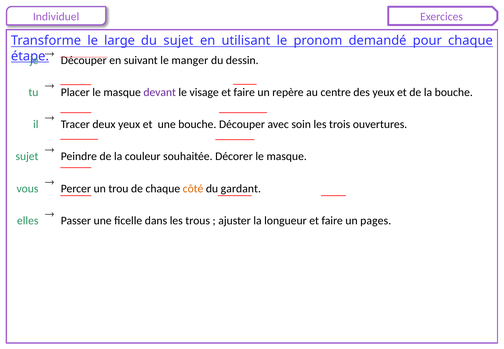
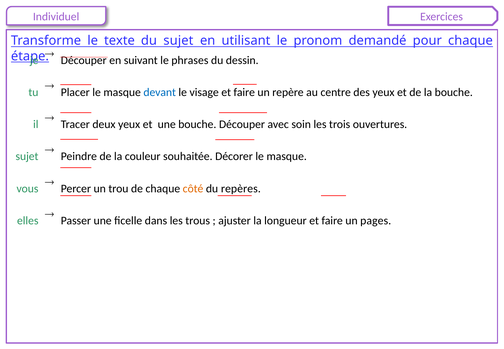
large: large -> texte
manger: manger -> phrases
devant colour: purple -> blue
gardant: gardant -> repères
